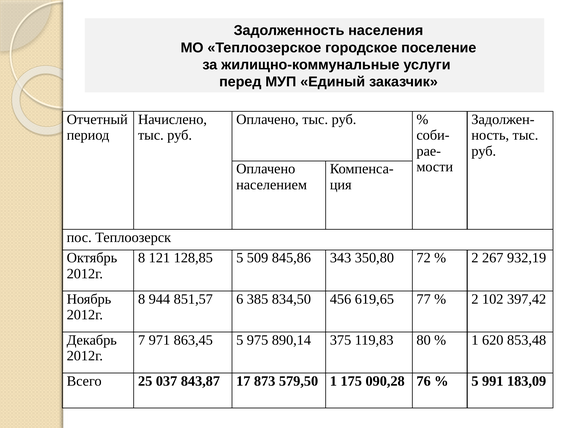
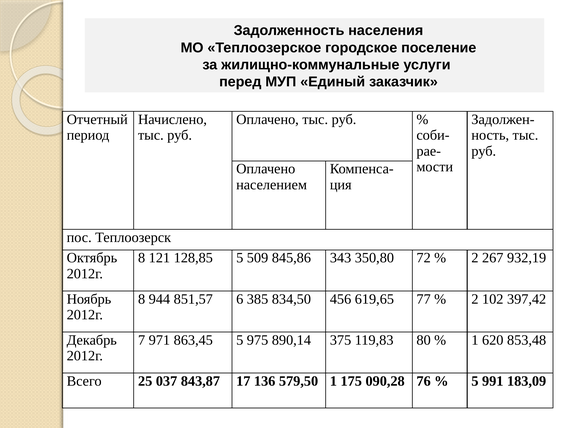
873: 873 -> 136
